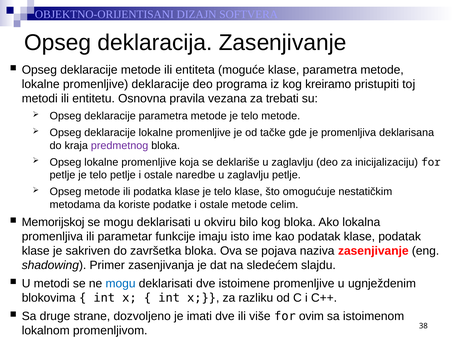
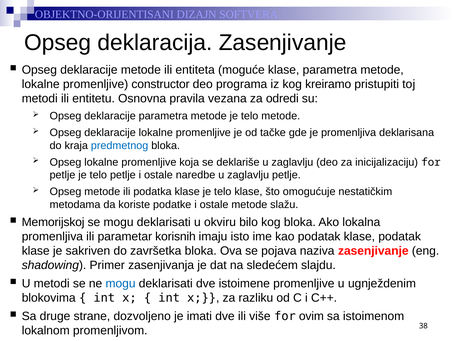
promenljive deklaracije: deklaracije -> constructor
trebati: trebati -> odredi
predmetnog colour: purple -> blue
celim: celim -> slažu
funkcije: funkcije -> korisnih
